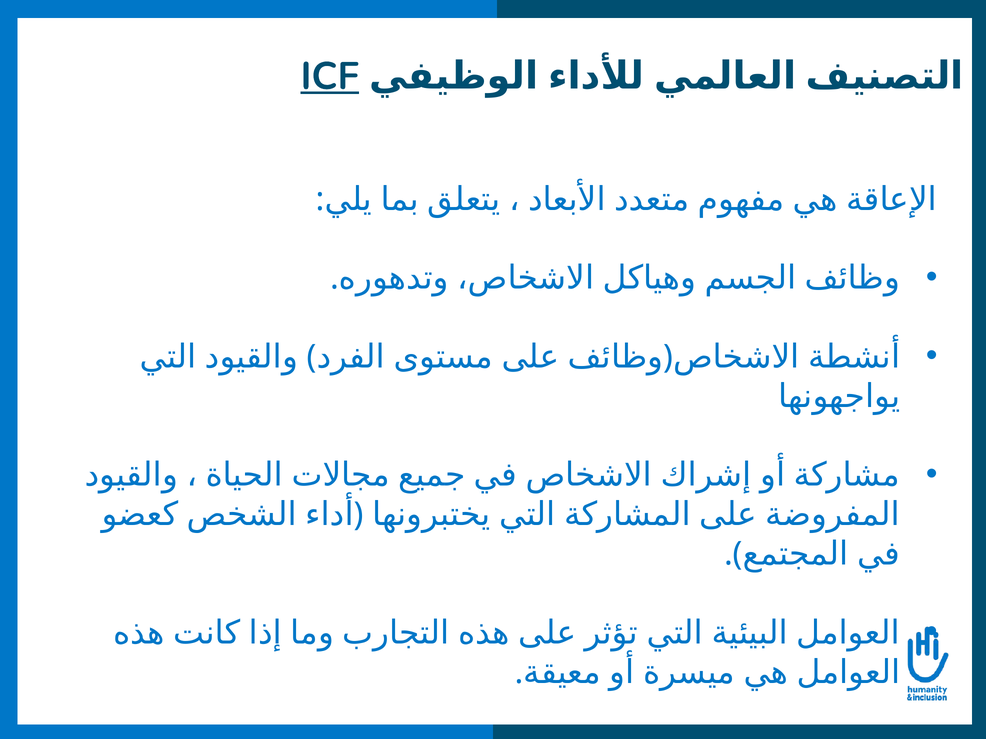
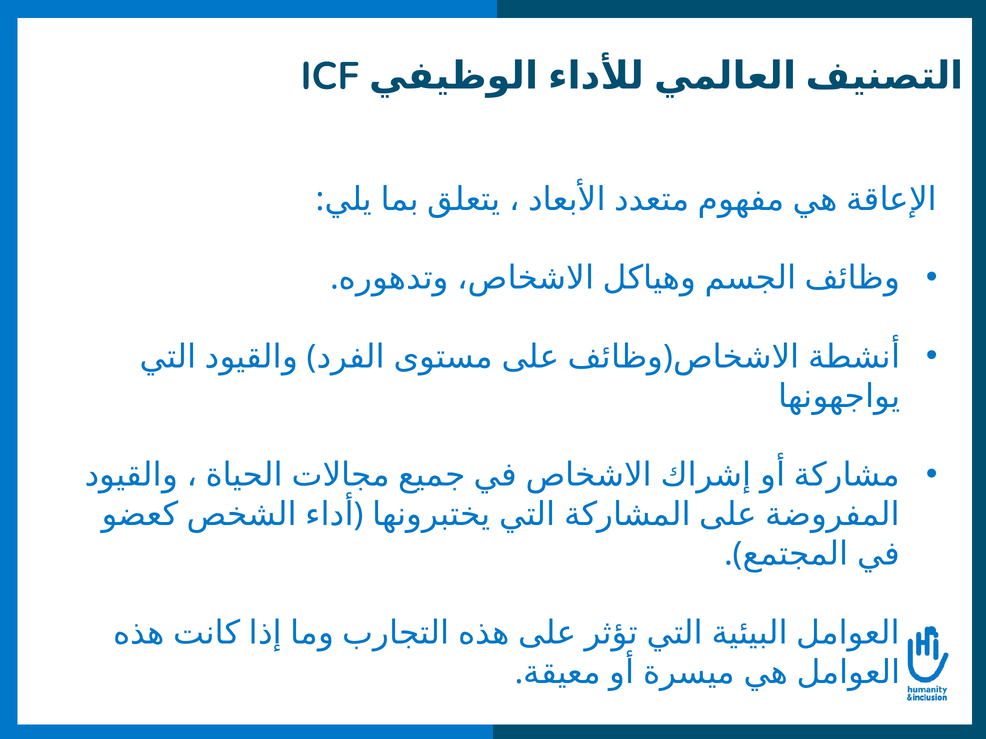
ICF underline: present -> none
